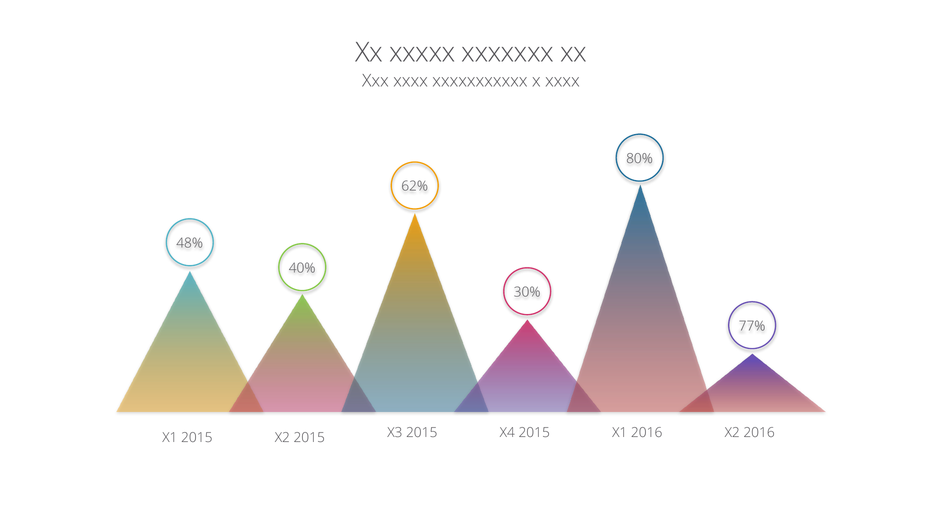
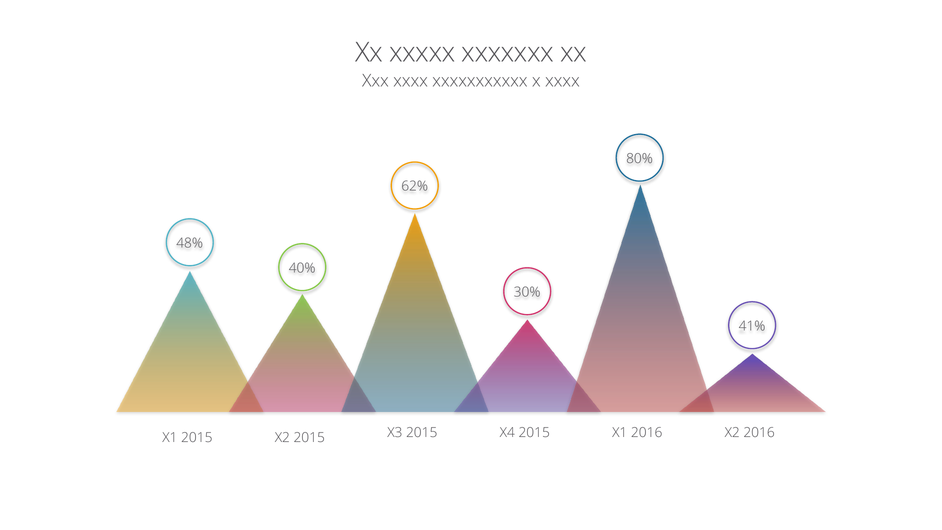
77%: 77% -> 41%
